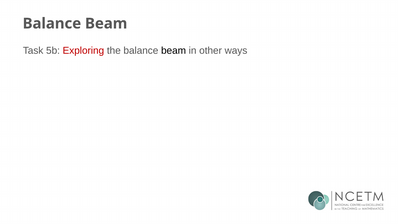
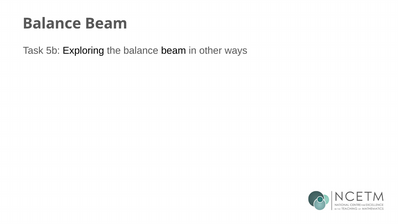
Exploring colour: red -> black
